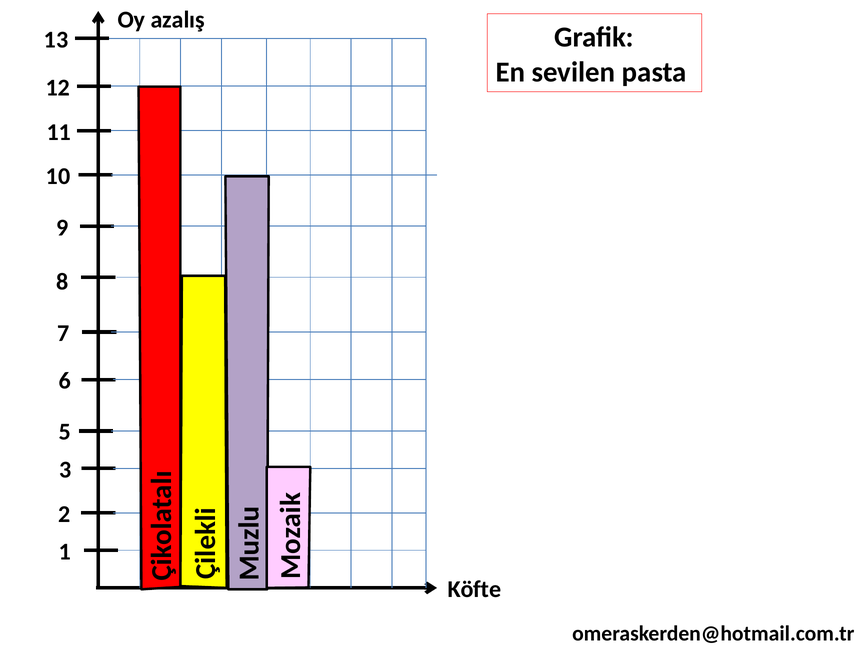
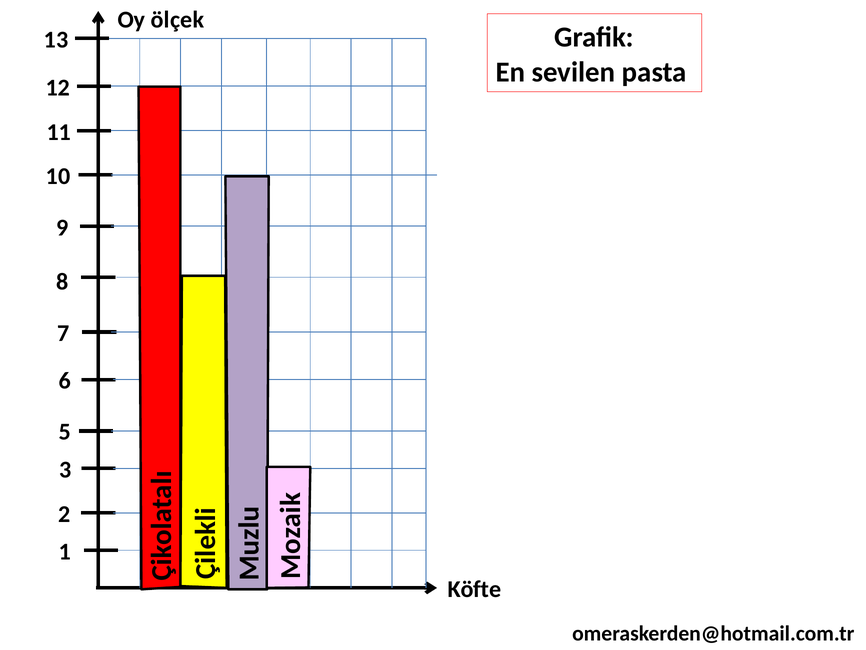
azalış: azalış -> ölçek
